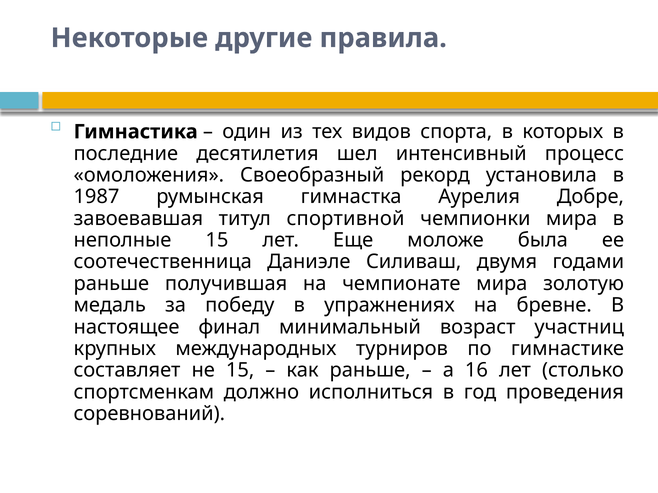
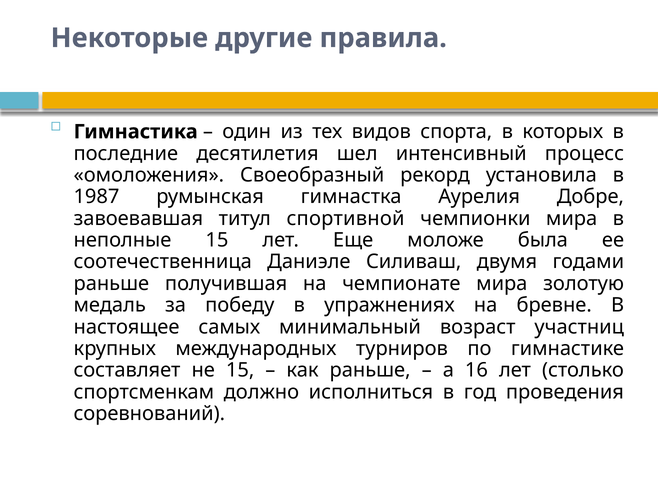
финал: финал -> самых
